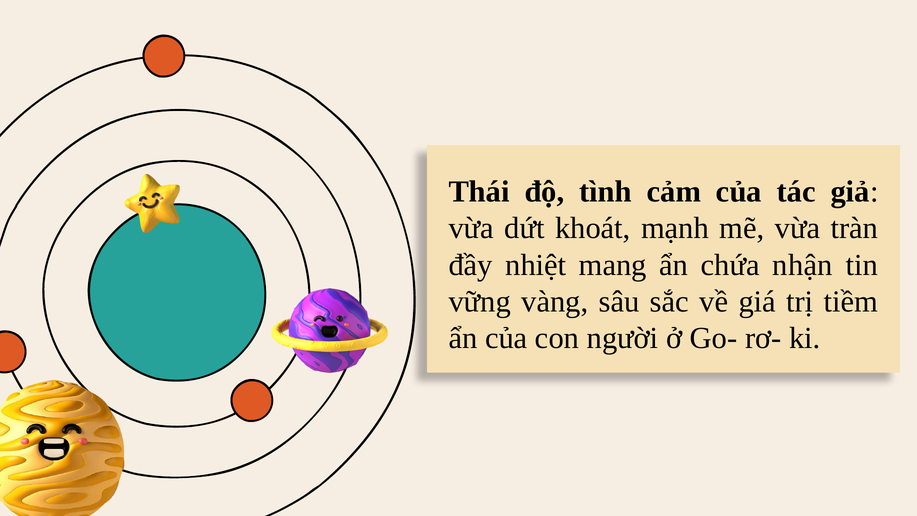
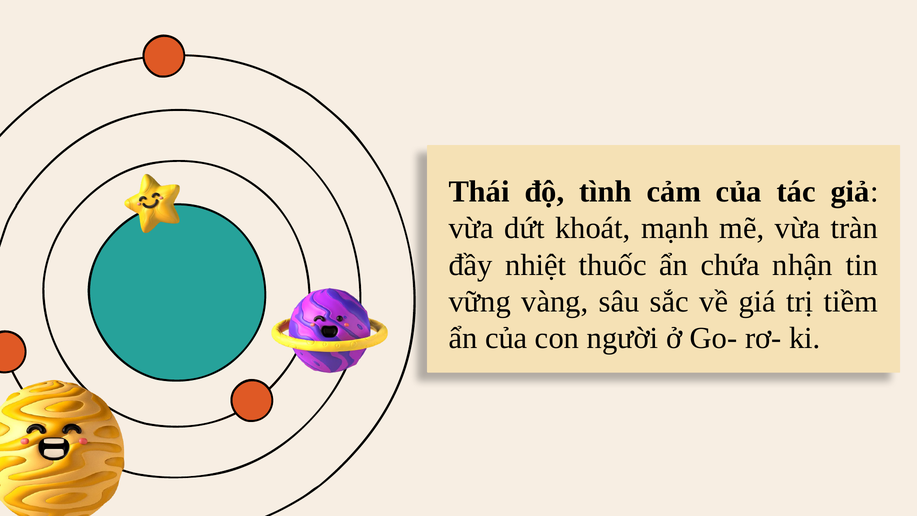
mang: mang -> thuốc
